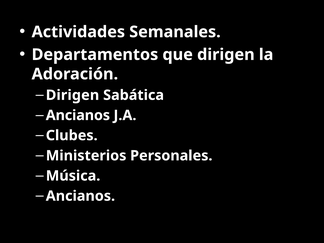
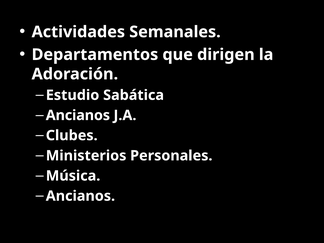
Dirigen at (72, 95): Dirigen -> Estudio
